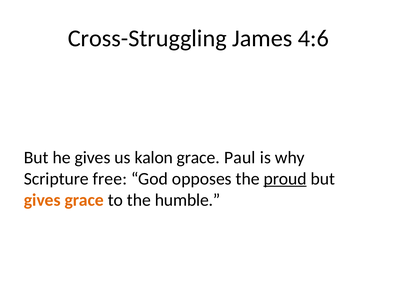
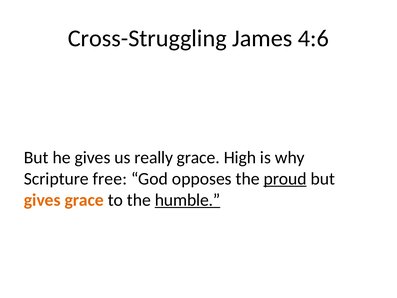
kalon: kalon -> really
Paul: Paul -> High
humble underline: none -> present
